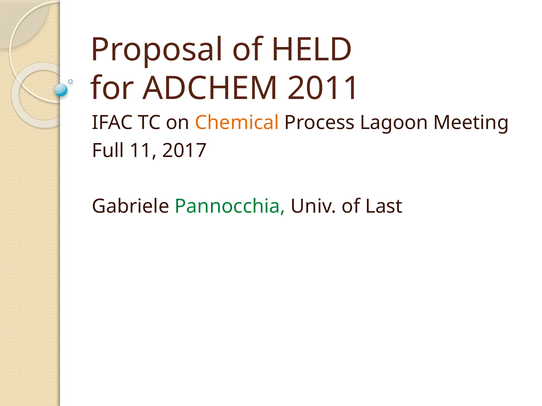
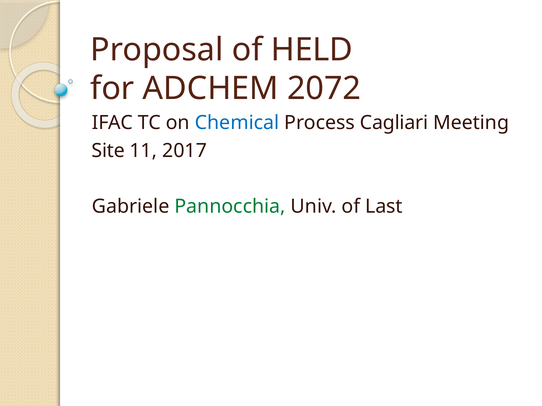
2011: 2011 -> 2072
Chemical colour: orange -> blue
Lagoon: Lagoon -> Cagliari
Full: Full -> Site
